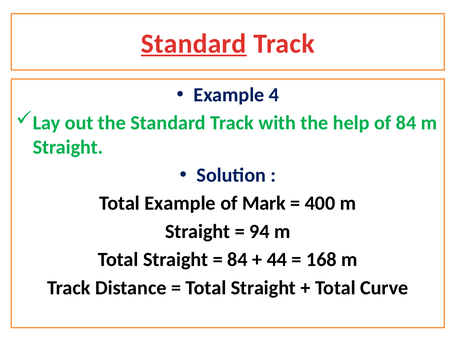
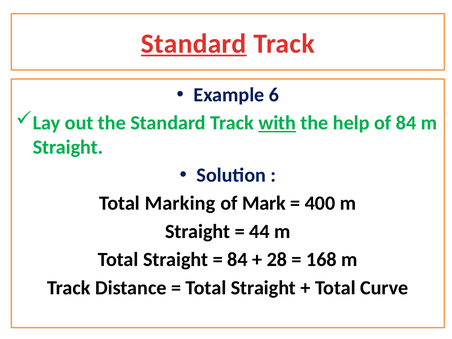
4: 4 -> 6
with underline: none -> present
Total Example: Example -> Marking
94: 94 -> 44
44: 44 -> 28
